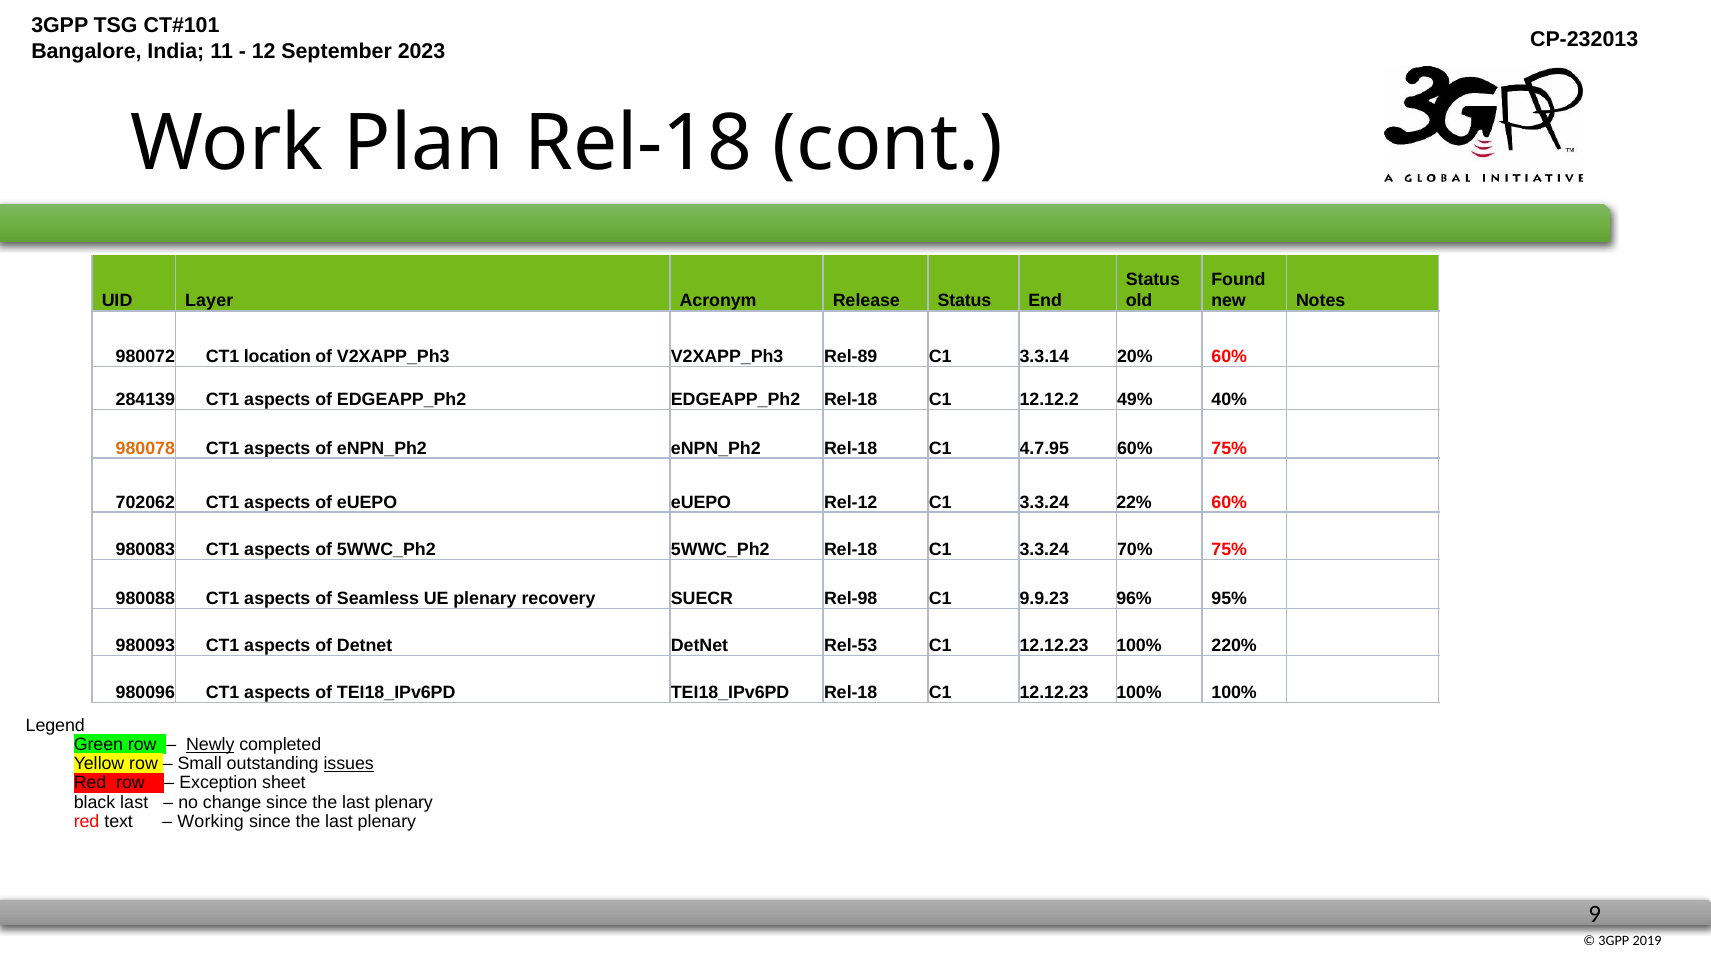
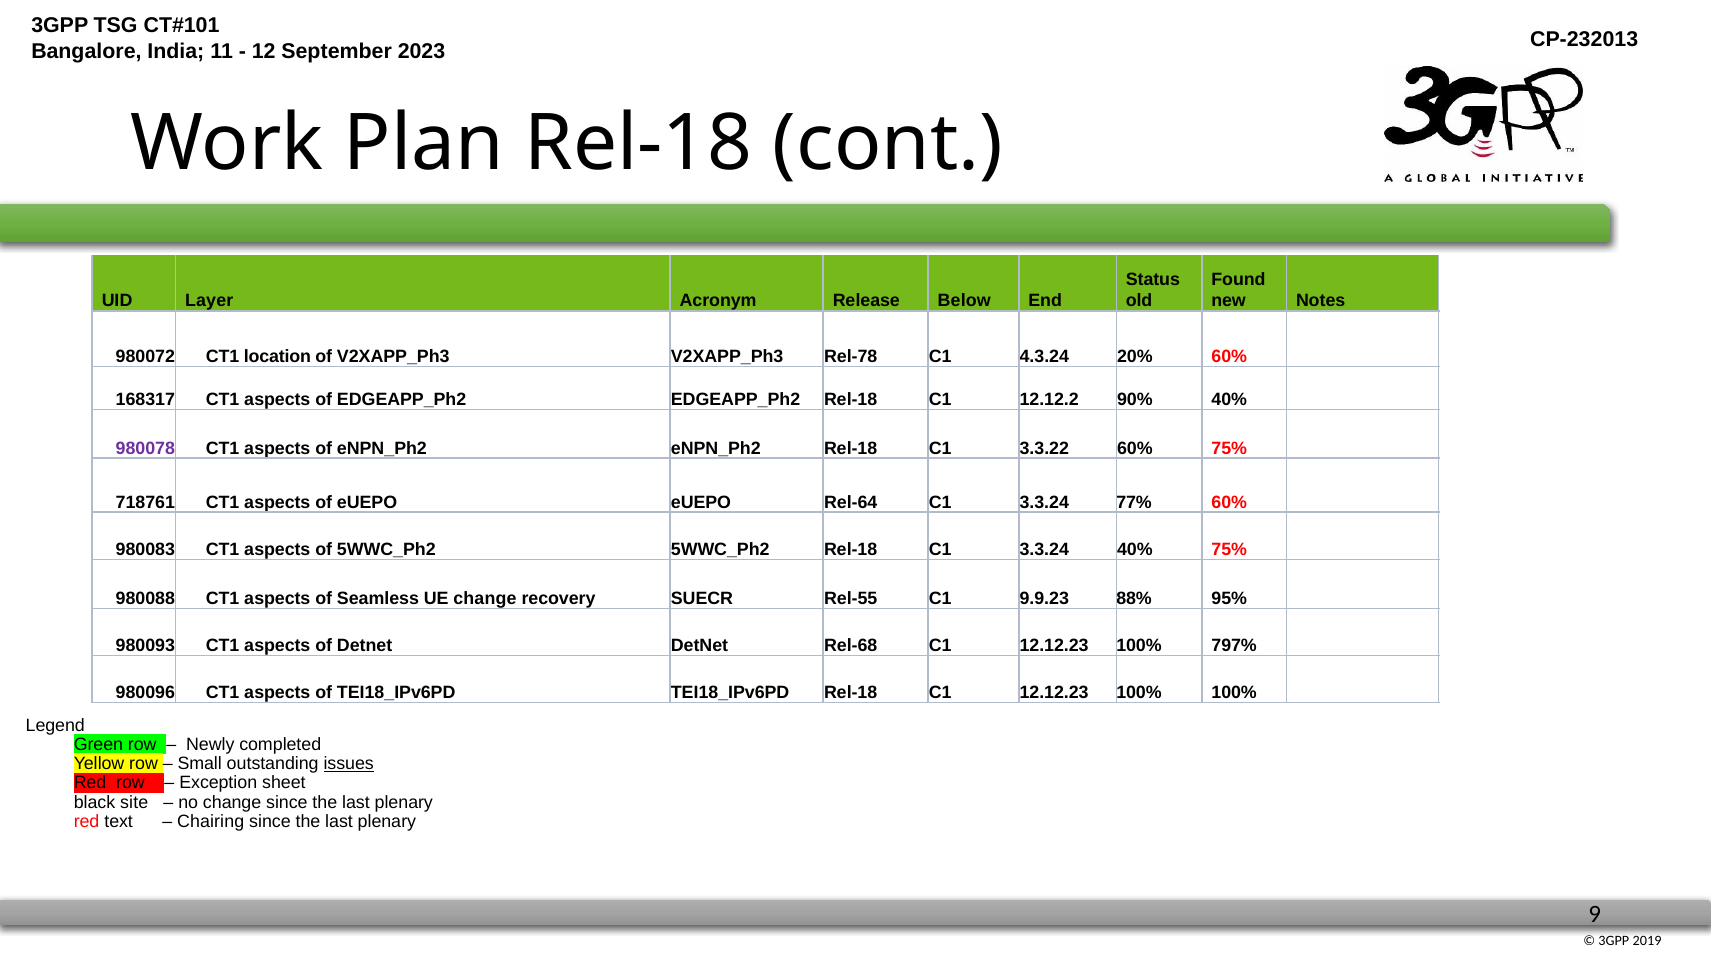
Release Status: Status -> Below
Rel-89: Rel-89 -> Rel-78
3.3.14: 3.3.14 -> 4.3.24
284139: 284139 -> 168317
49%: 49% -> 90%
980078 colour: orange -> purple
4.7.95: 4.7.95 -> 3.3.22
702062: 702062 -> 718761
Rel-12: Rel-12 -> Rel-64
22%: 22% -> 77%
3.3.24 70%: 70% -> 40%
UE plenary: plenary -> change
Rel-98: Rel-98 -> Rel-55
96%: 96% -> 88%
Rel-53: Rel-53 -> Rel-68
220%: 220% -> 797%
Newly underline: present -> none
black last: last -> site
Working: Working -> Chairing
